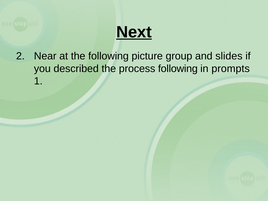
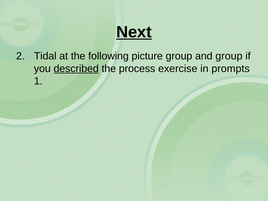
Near: Near -> Tidal
and slides: slides -> group
described underline: none -> present
process following: following -> exercise
